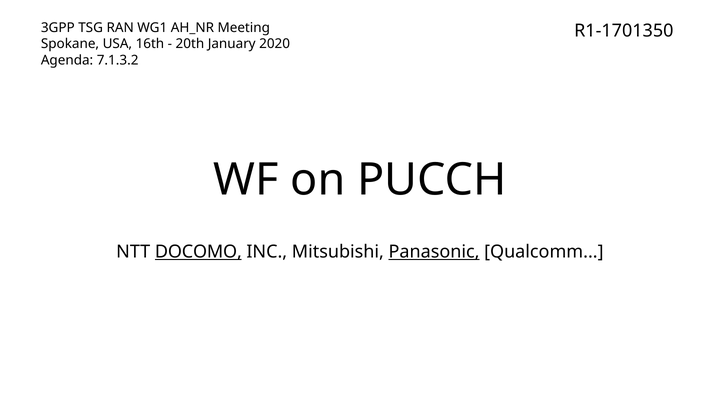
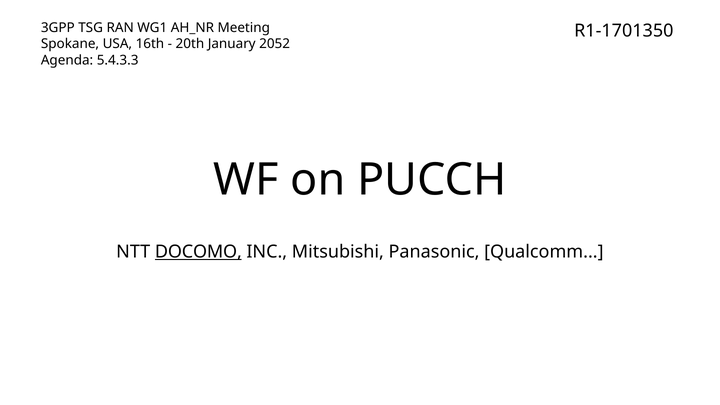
2020: 2020 -> 2052
7.1.3.2: 7.1.3.2 -> 5.4.3.3
Panasonic underline: present -> none
